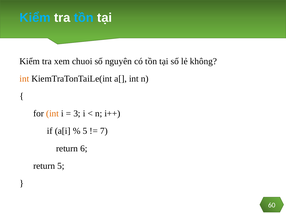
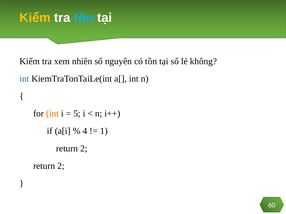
Kiểm at (35, 18) colour: light blue -> yellow
chuoi: chuoi -> nhiên
int at (24, 79) colour: orange -> blue
3: 3 -> 5
5 at (85, 131): 5 -> 4
7: 7 -> 1
6 at (84, 149): 6 -> 2
5 at (61, 166): 5 -> 2
